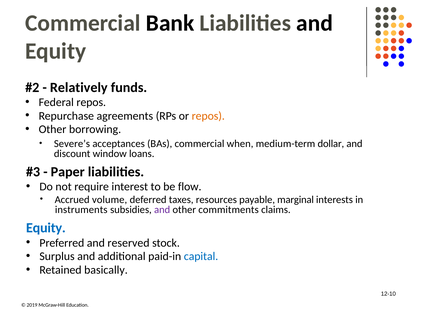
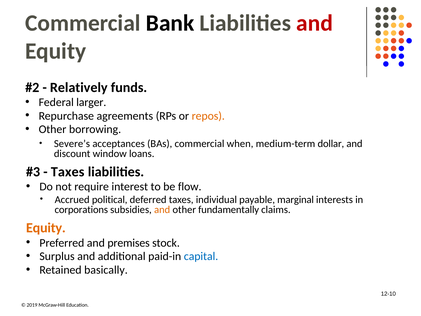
and at (315, 23) colour: black -> red
Federal repos: repos -> larger
Paper at (68, 172): Paper -> Taxes
volume: volume -> political
resources: resources -> individual
instruments: instruments -> corporations
and at (162, 210) colour: purple -> orange
commitments: commitments -> fundamentally
Equity at (46, 228) colour: blue -> orange
reserved: reserved -> premises
